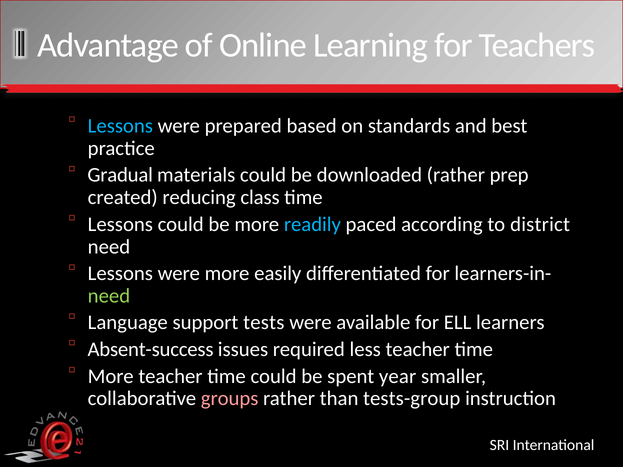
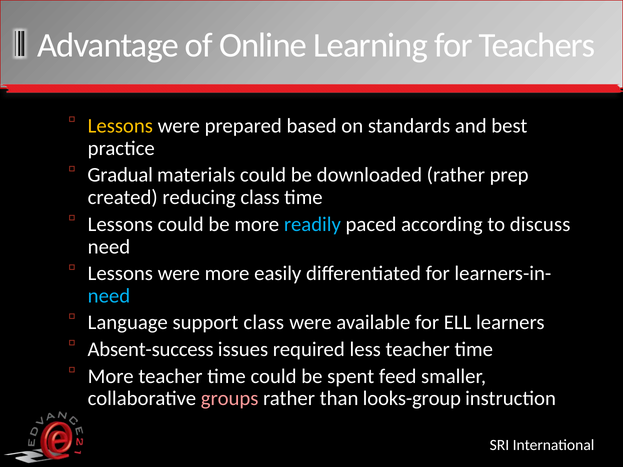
Lessons at (120, 126) colour: light blue -> yellow
district: district -> discuss
need at (109, 296) colour: light green -> light blue
support tests: tests -> class
year: year -> feed
tests-group: tests-group -> looks-group
